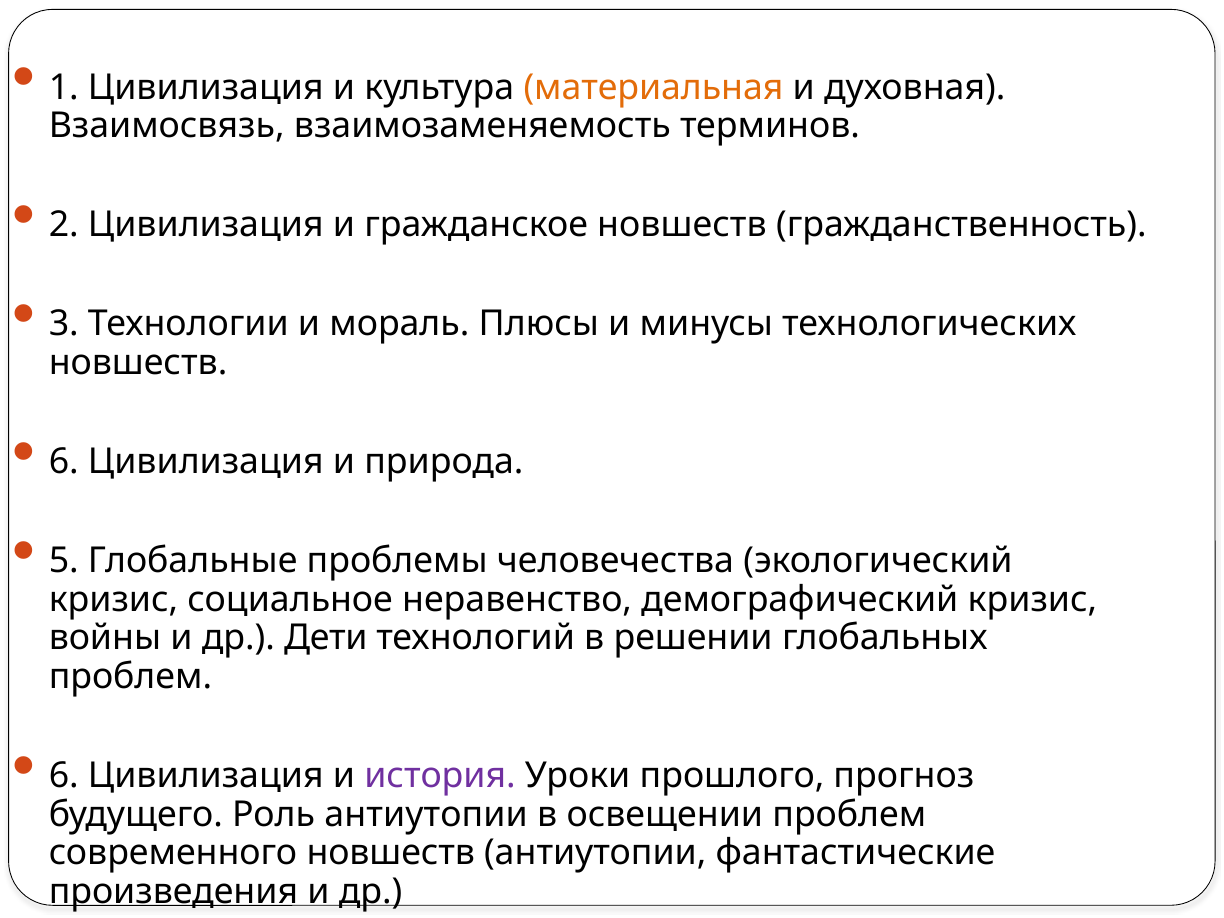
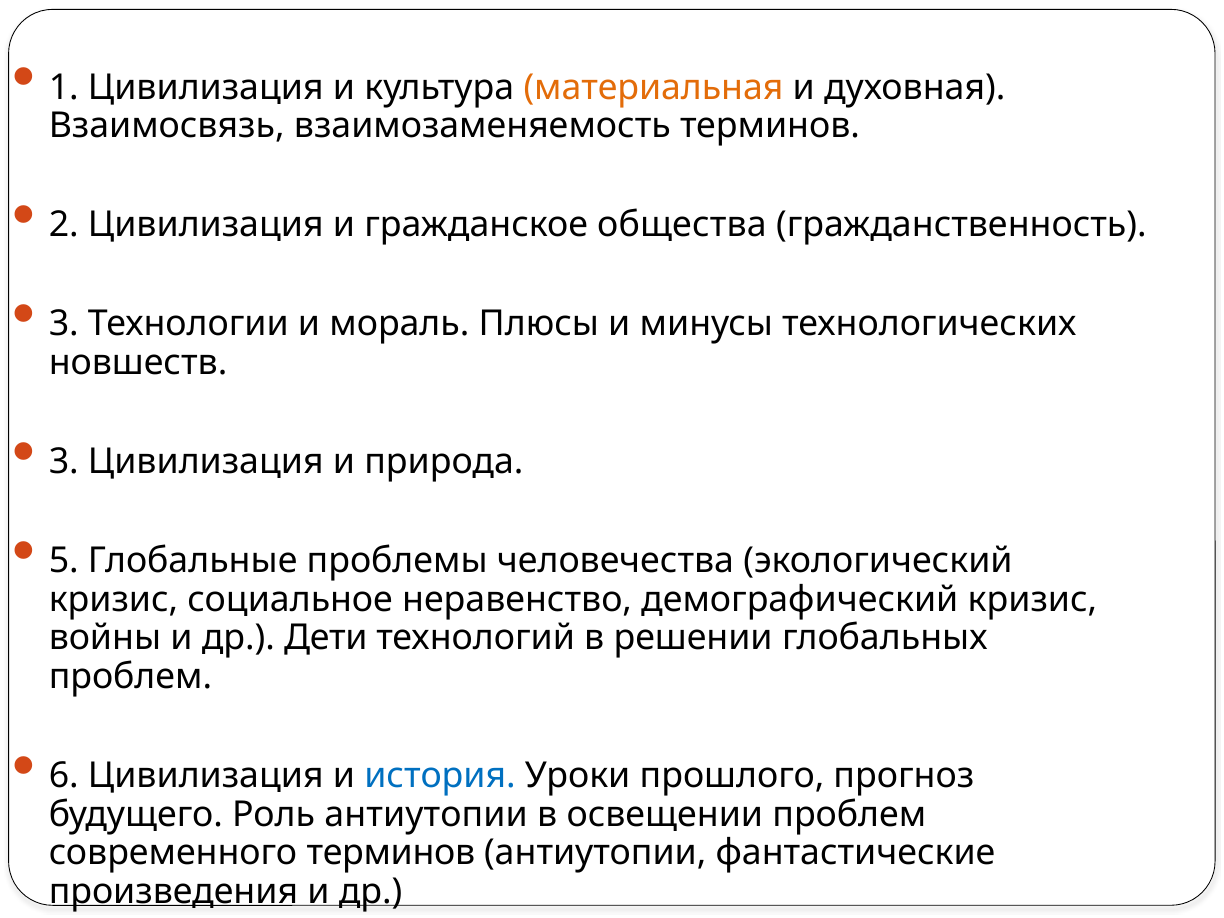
гражданское новшеств: новшеств -> общества
6 at (64, 462): 6 -> 3
история colour: purple -> blue
современного новшеств: новшеств -> терминов
